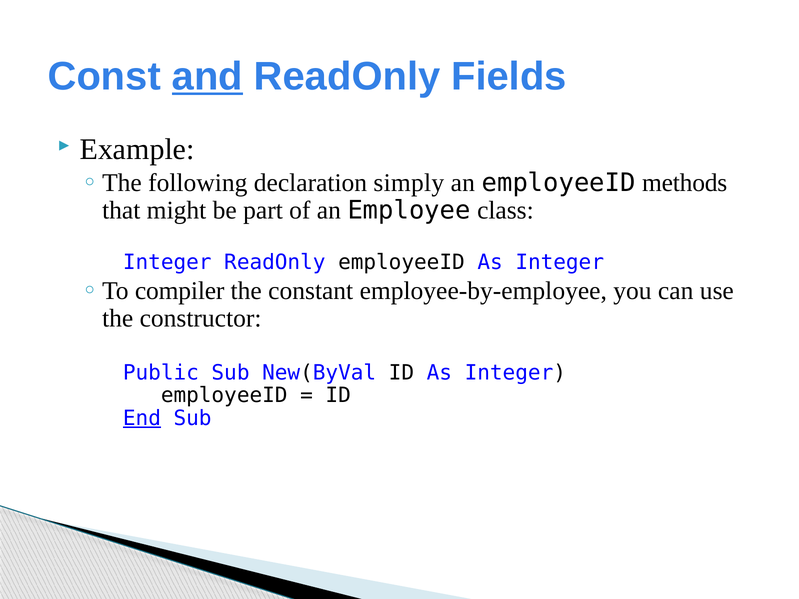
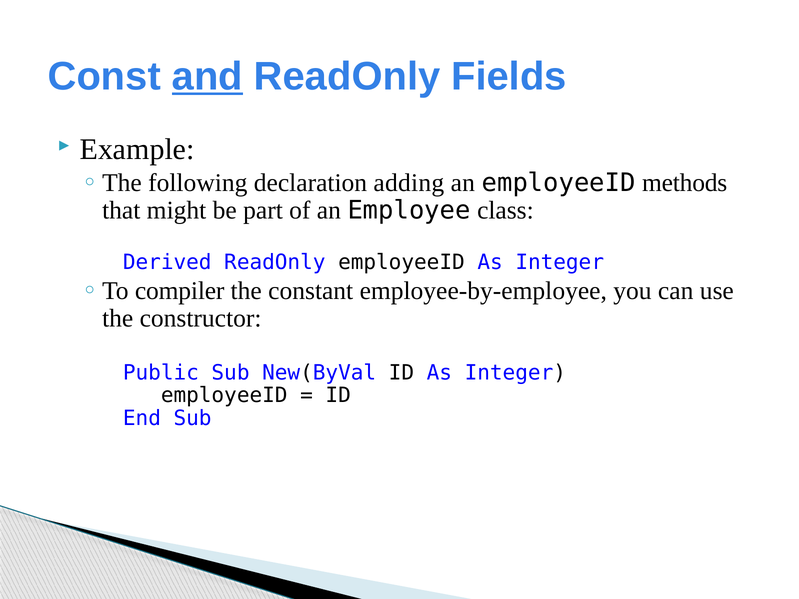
simply: simply -> adding
Integer at (167, 262): Integer -> Derived
End underline: present -> none
